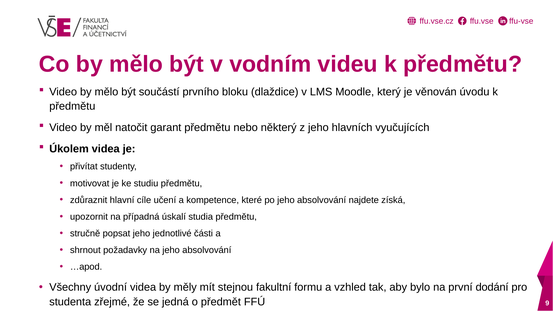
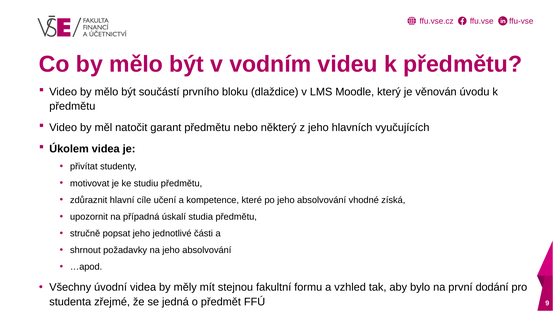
najdete: najdete -> vhodné
